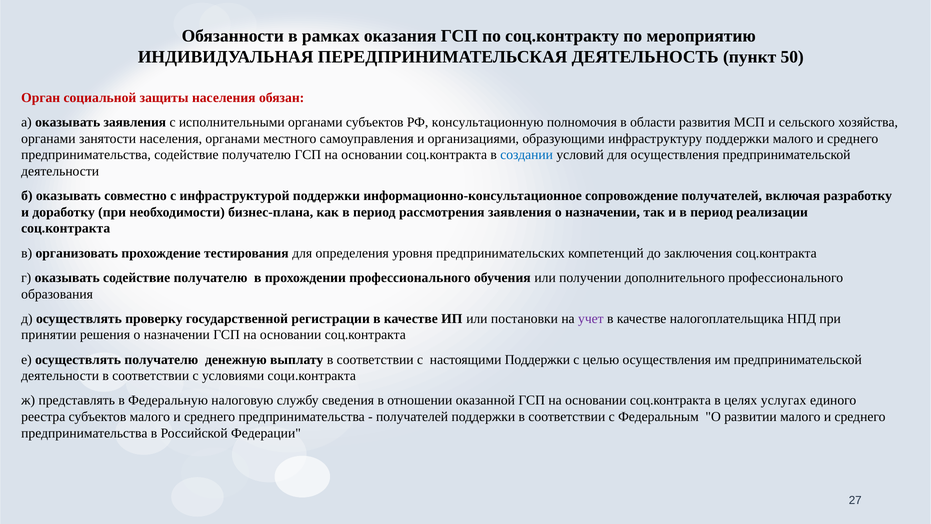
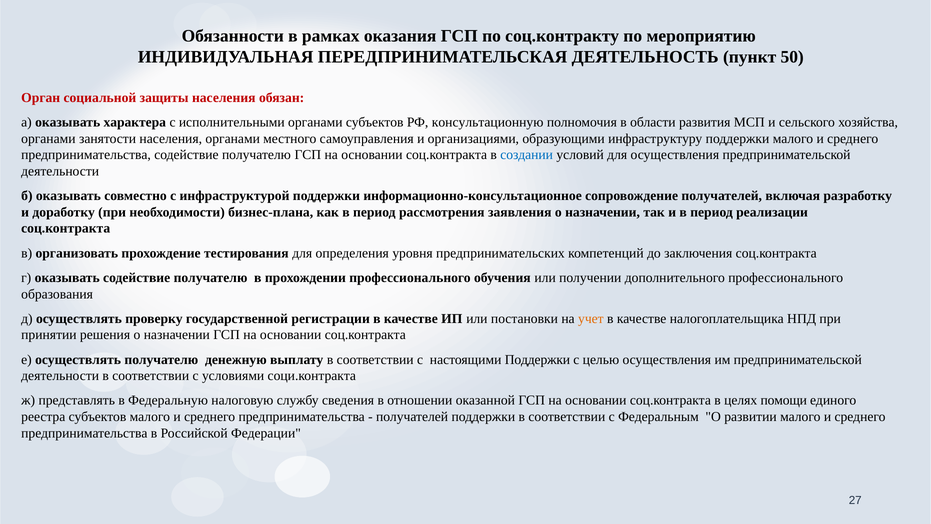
оказывать заявления: заявления -> характера
учет colour: purple -> orange
услугах: услугах -> помощи
